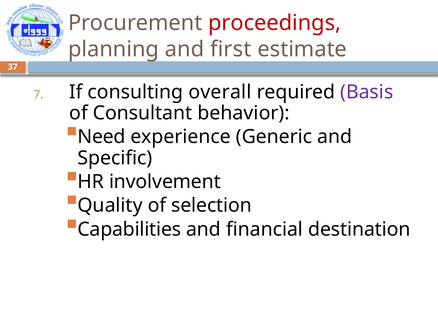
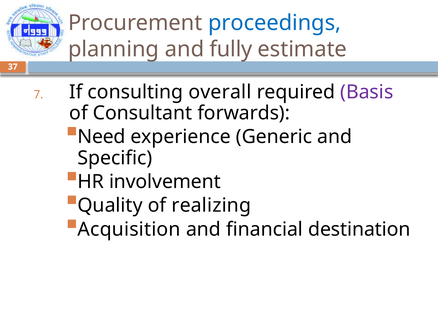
proceedings colour: red -> blue
first: first -> fully
behavior: behavior -> forwards
selection: selection -> realizing
Capabilities: Capabilities -> Acquisition
